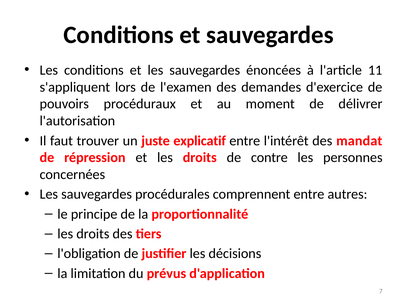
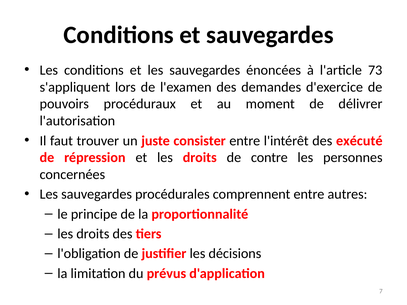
11: 11 -> 73
explicatif: explicatif -> consister
mandat: mandat -> exécuté
